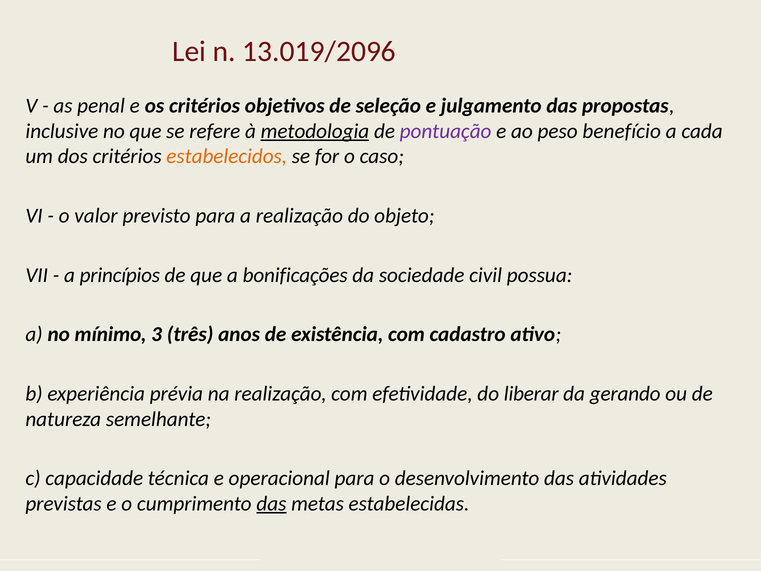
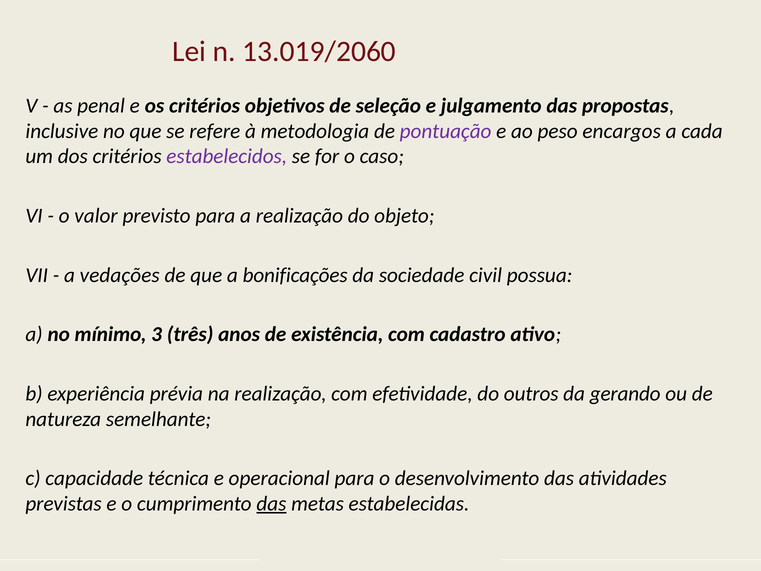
13.019/2096: 13.019/2096 -> 13.019/2060
metodologia underline: present -> none
benefício: benefício -> encargos
estabelecidos colour: orange -> purple
princípios: princípios -> vedações
liberar: liberar -> outros
